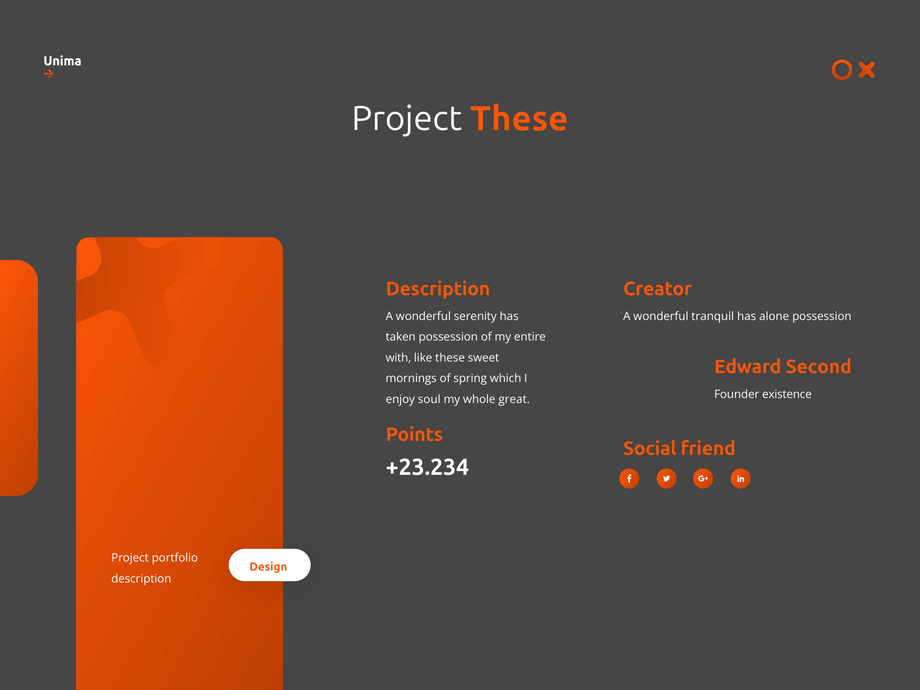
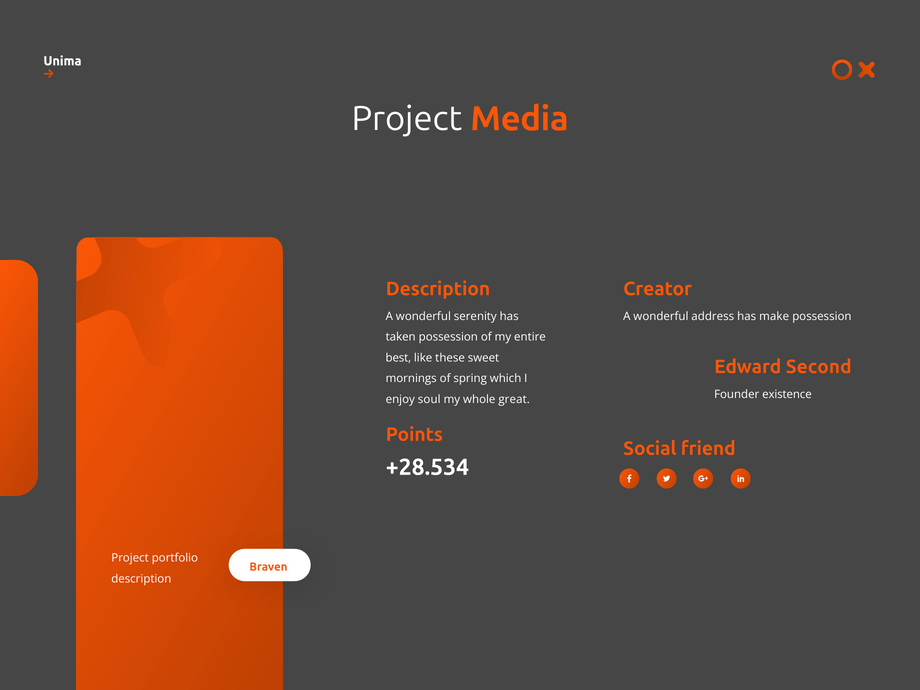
Project These: These -> Media
tranquil: tranquil -> address
alone: alone -> make
with: with -> best
+23.234: +23.234 -> +28.534
Design: Design -> Braven
